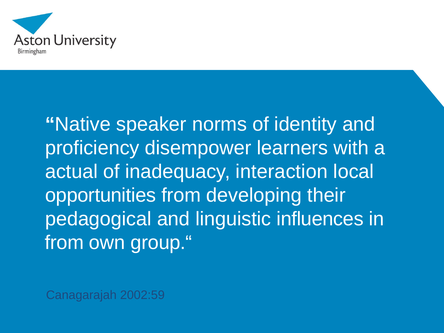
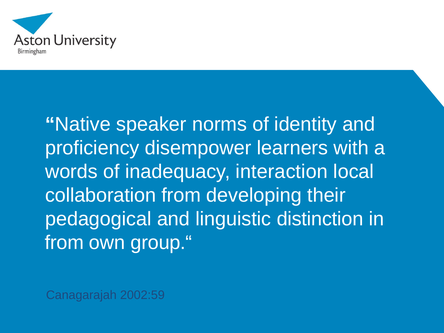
actual: actual -> words
opportunities: opportunities -> collaboration
influences: influences -> distinction
